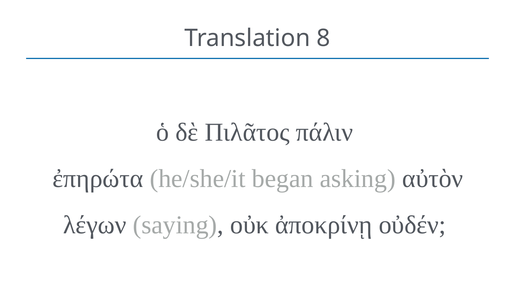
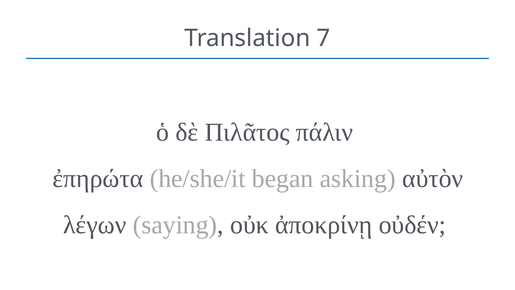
8: 8 -> 7
